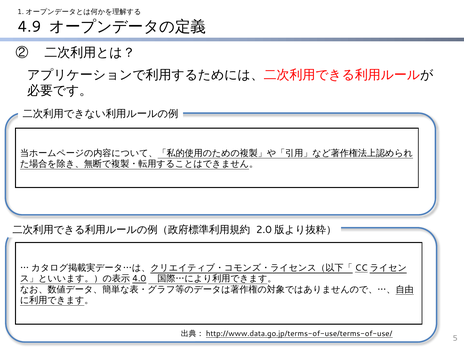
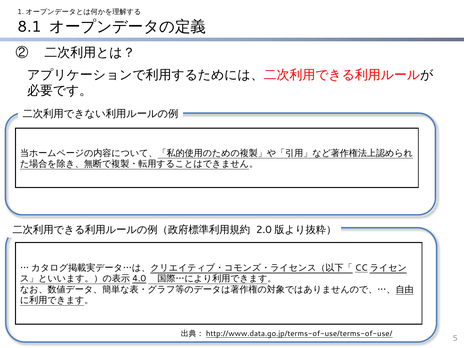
4.9: 4.9 -> 8.1
